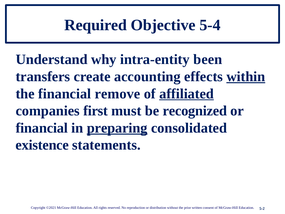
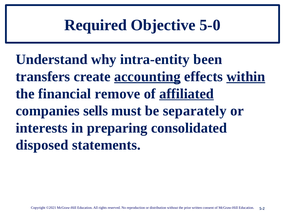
5-4: 5-4 -> 5-0
accounting underline: none -> present
first: first -> sells
recognized: recognized -> separately
financial at (42, 128): financial -> interests
preparing underline: present -> none
existence: existence -> disposed
